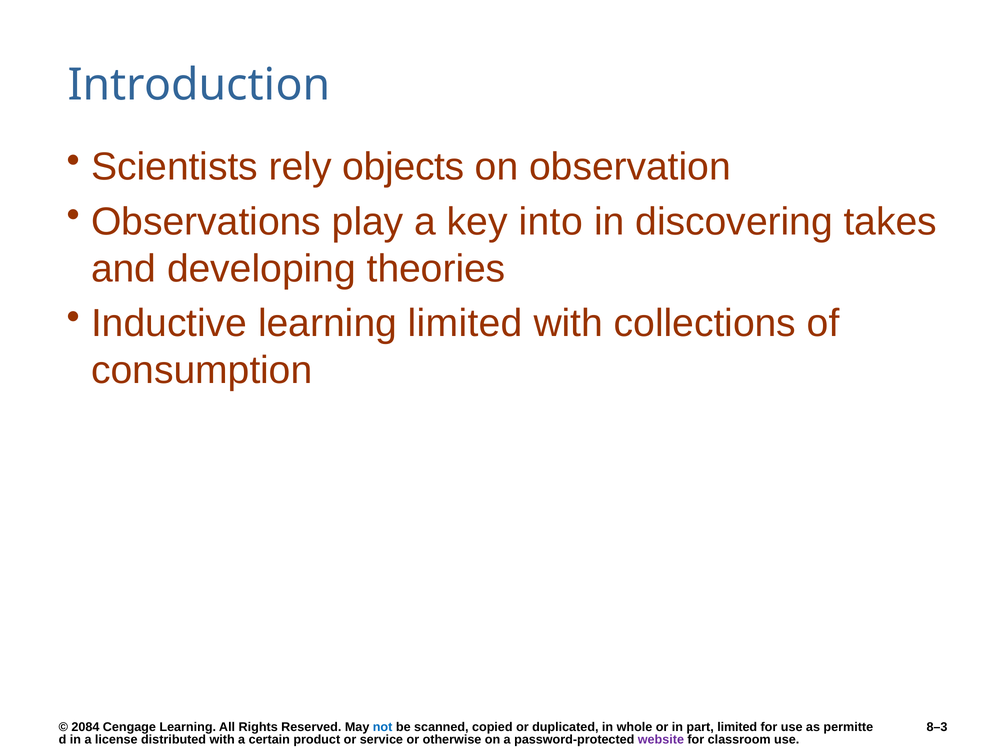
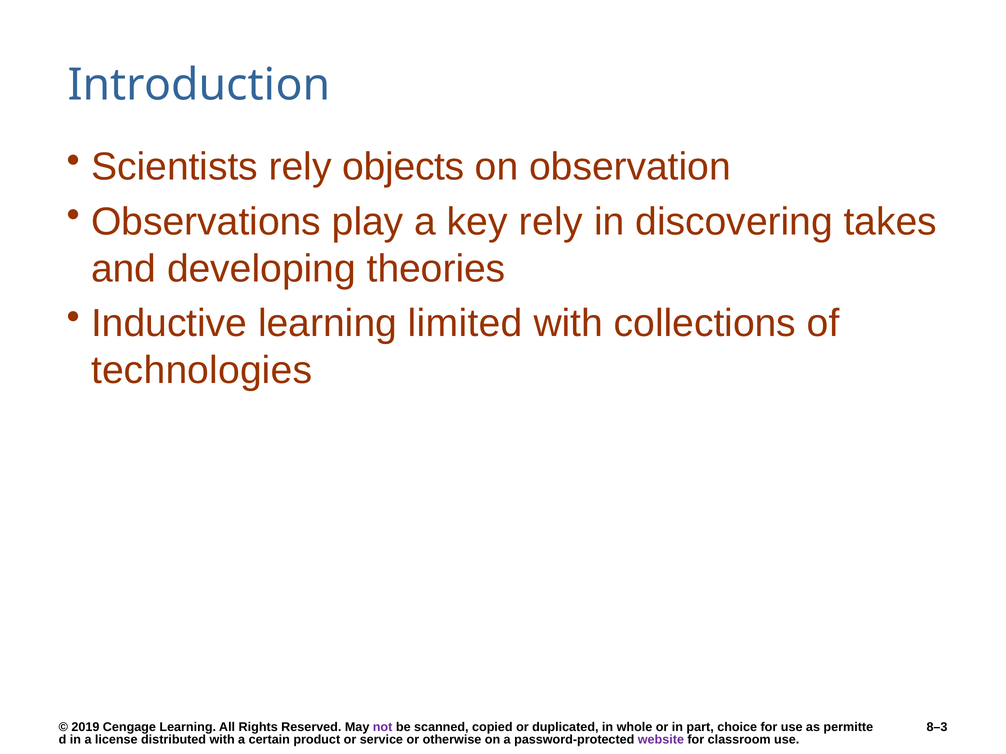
key into: into -> rely
consumption: consumption -> technologies
2084: 2084 -> 2019
not colour: blue -> purple
part limited: limited -> choice
